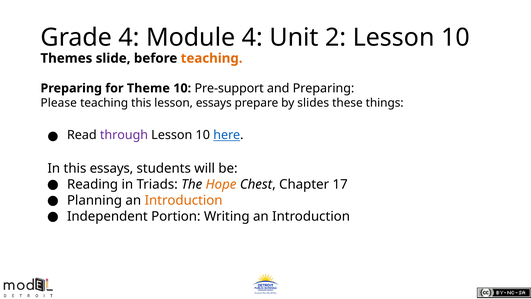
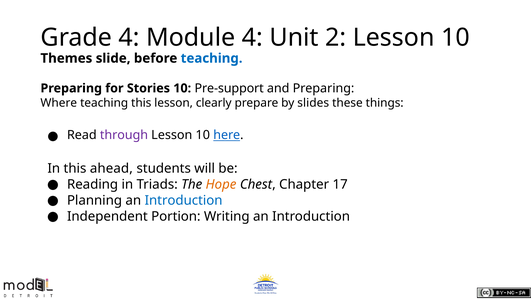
teaching at (212, 58) colour: orange -> blue
Theme: Theme -> Stories
Please: Please -> Where
lesson essays: essays -> clearly
this essays: essays -> ahead
Introduction at (184, 200) colour: orange -> blue
